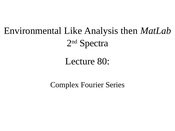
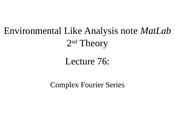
then: then -> note
Spectra: Spectra -> Theory
80: 80 -> 76
